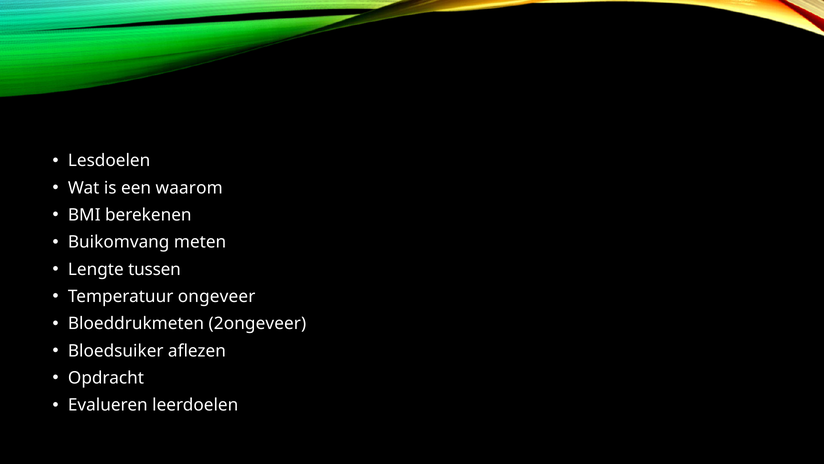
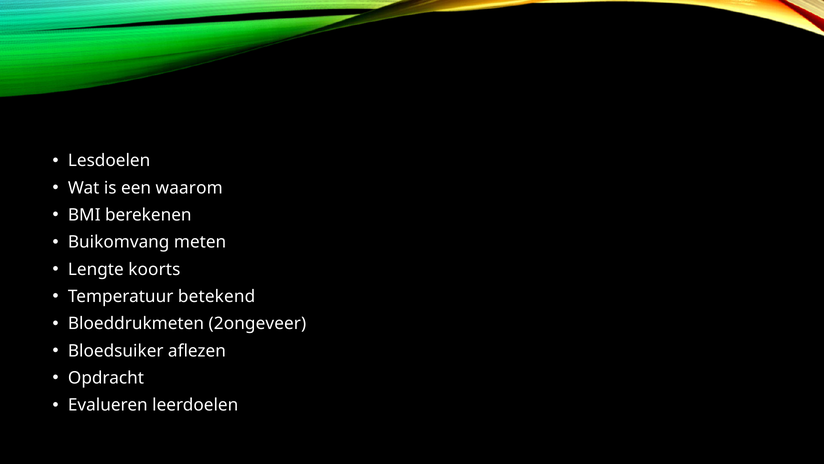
tussen: tussen -> koorts
ongeveer: ongeveer -> betekend
